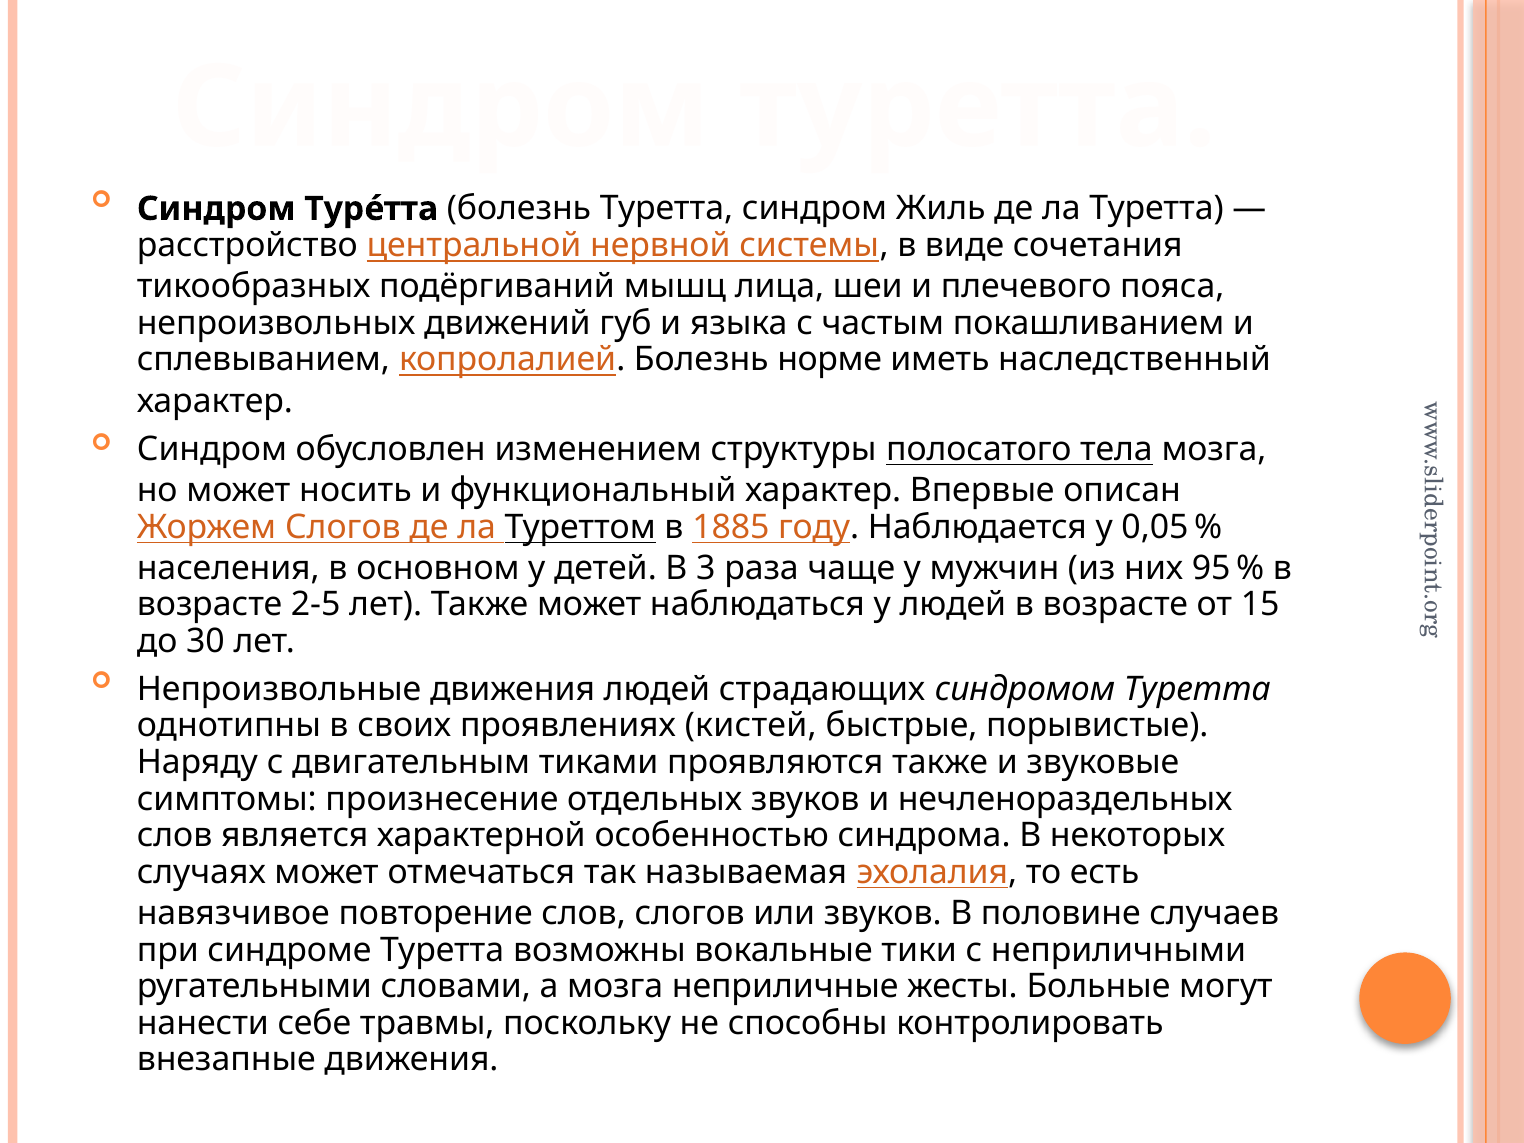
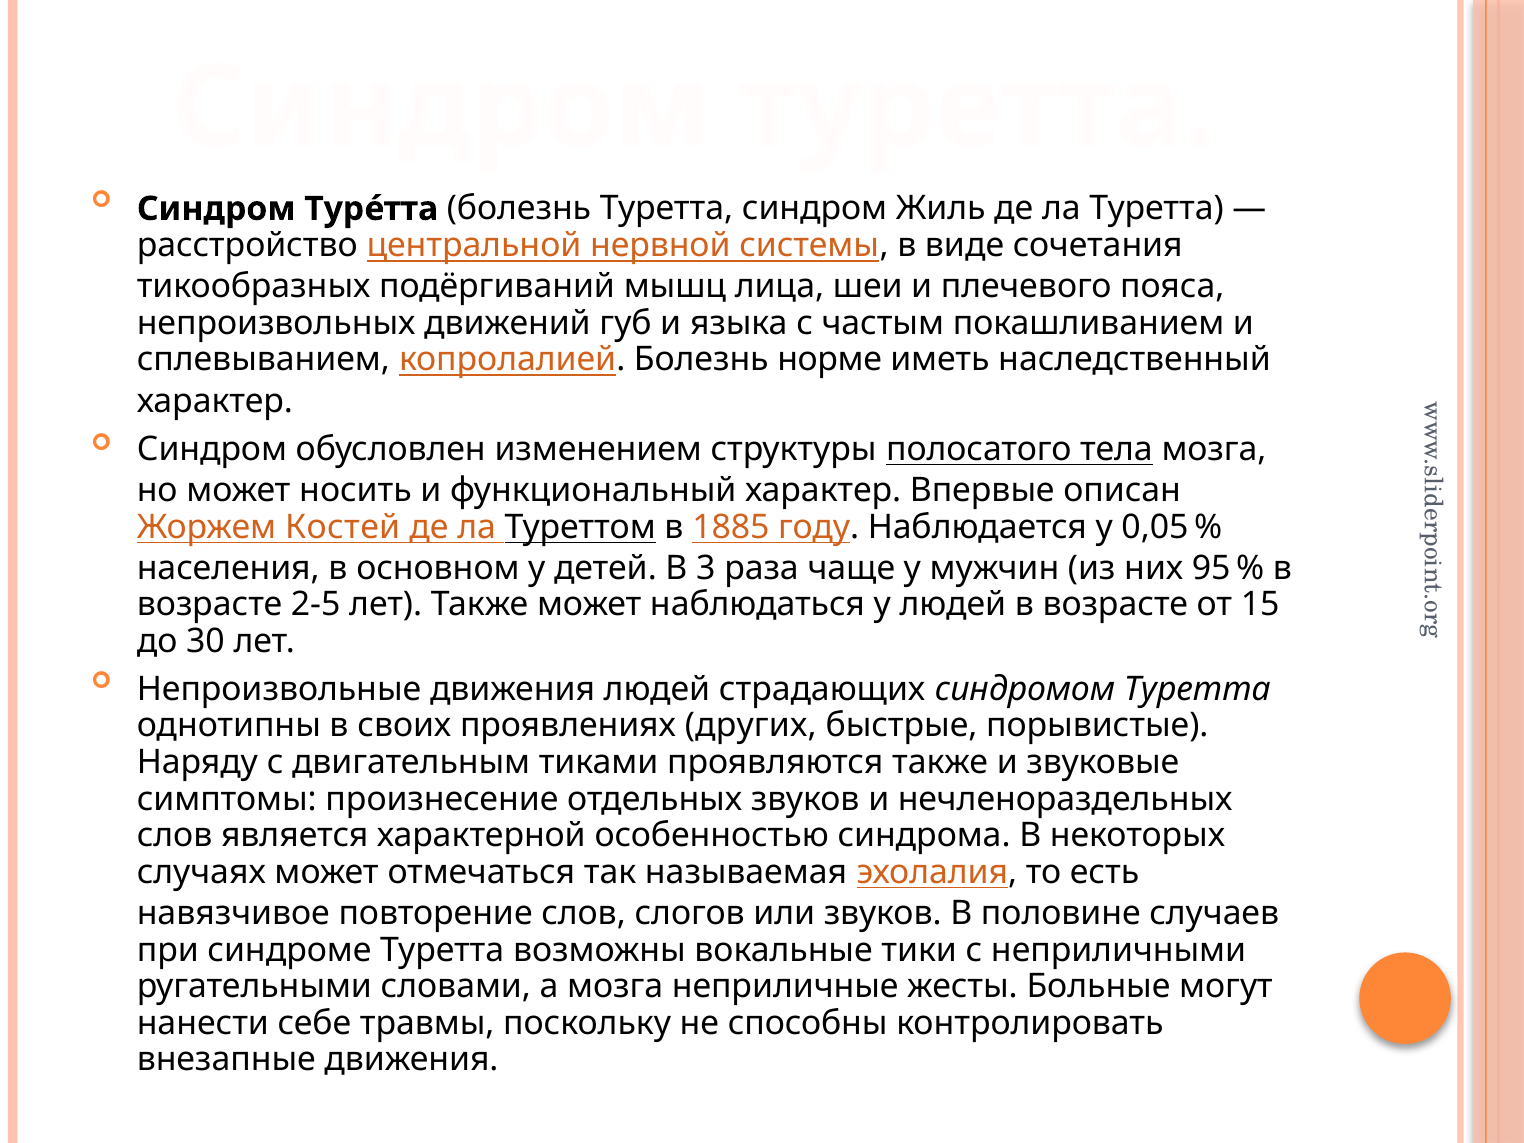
Жоржем Слогов: Слогов -> Костей
кистей: кистей -> других
